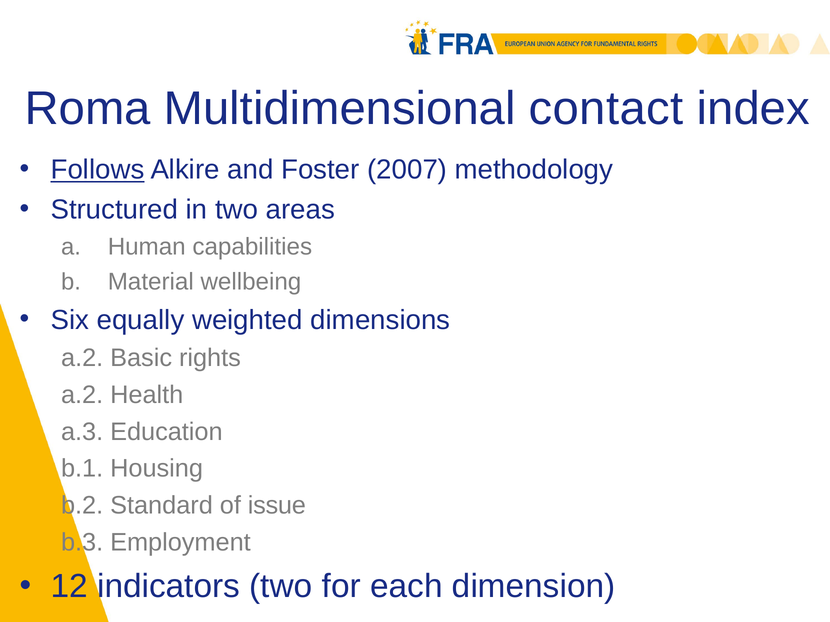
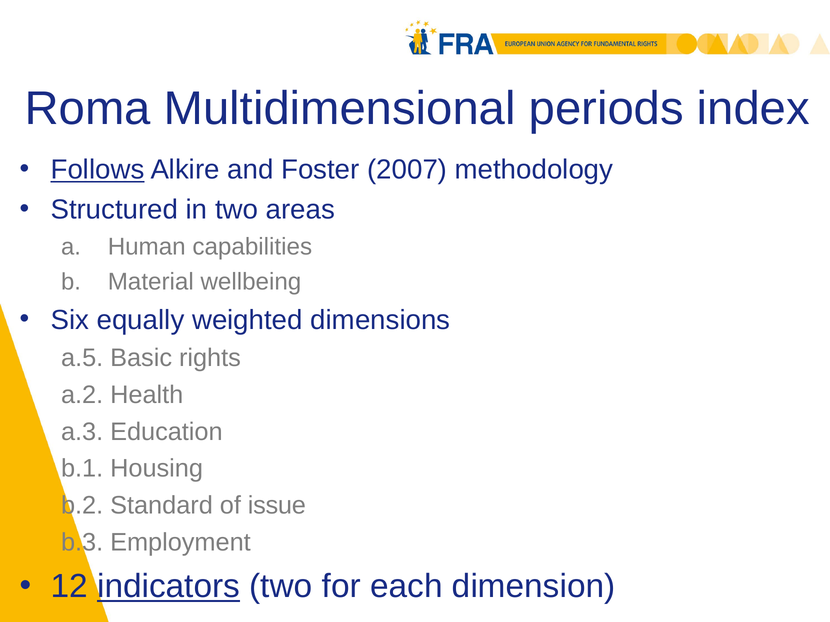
contact: contact -> periods
a.2 at (82, 358): a.2 -> a.5
indicators underline: none -> present
